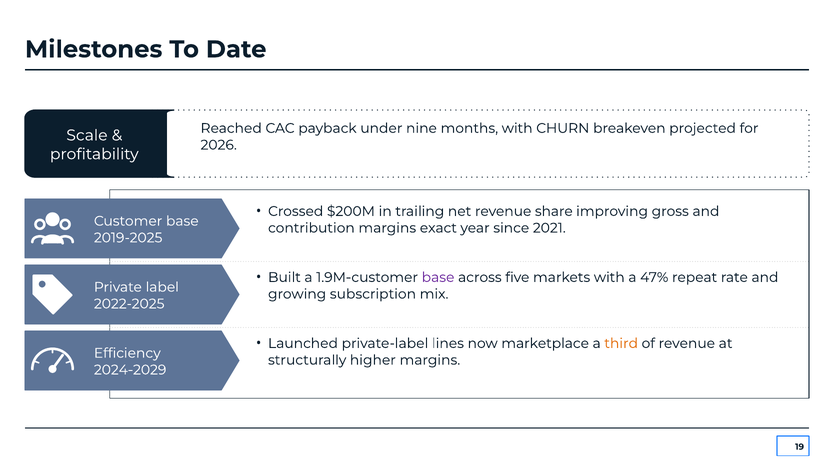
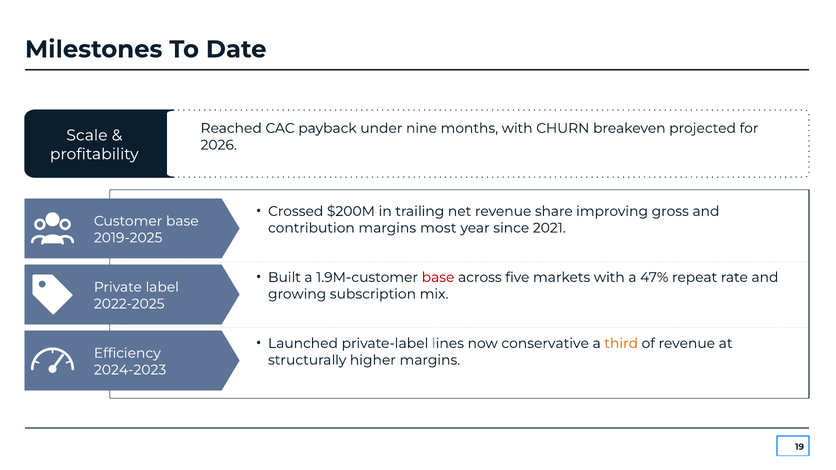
exact: exact -> most
base at (438, 277) colour: purple -> red
marketplace: marketplace -> conservative
2024-2029: 2024-2029 -> 2024-2023
